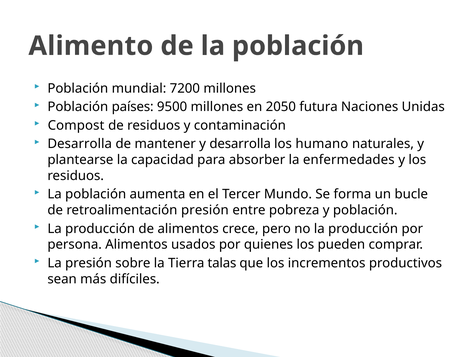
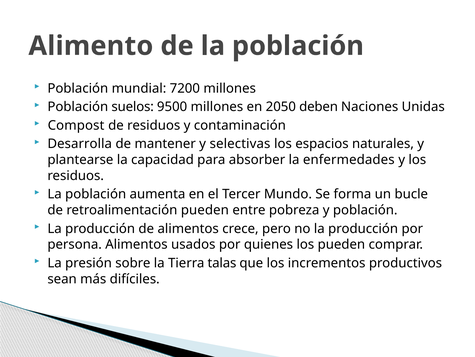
países: países -> suelos
futura: futura -> deben
y desarrolla: desarrolla -> selectivas
humano: humano -> espacios
retroalimentación presión: presión -> pueden
